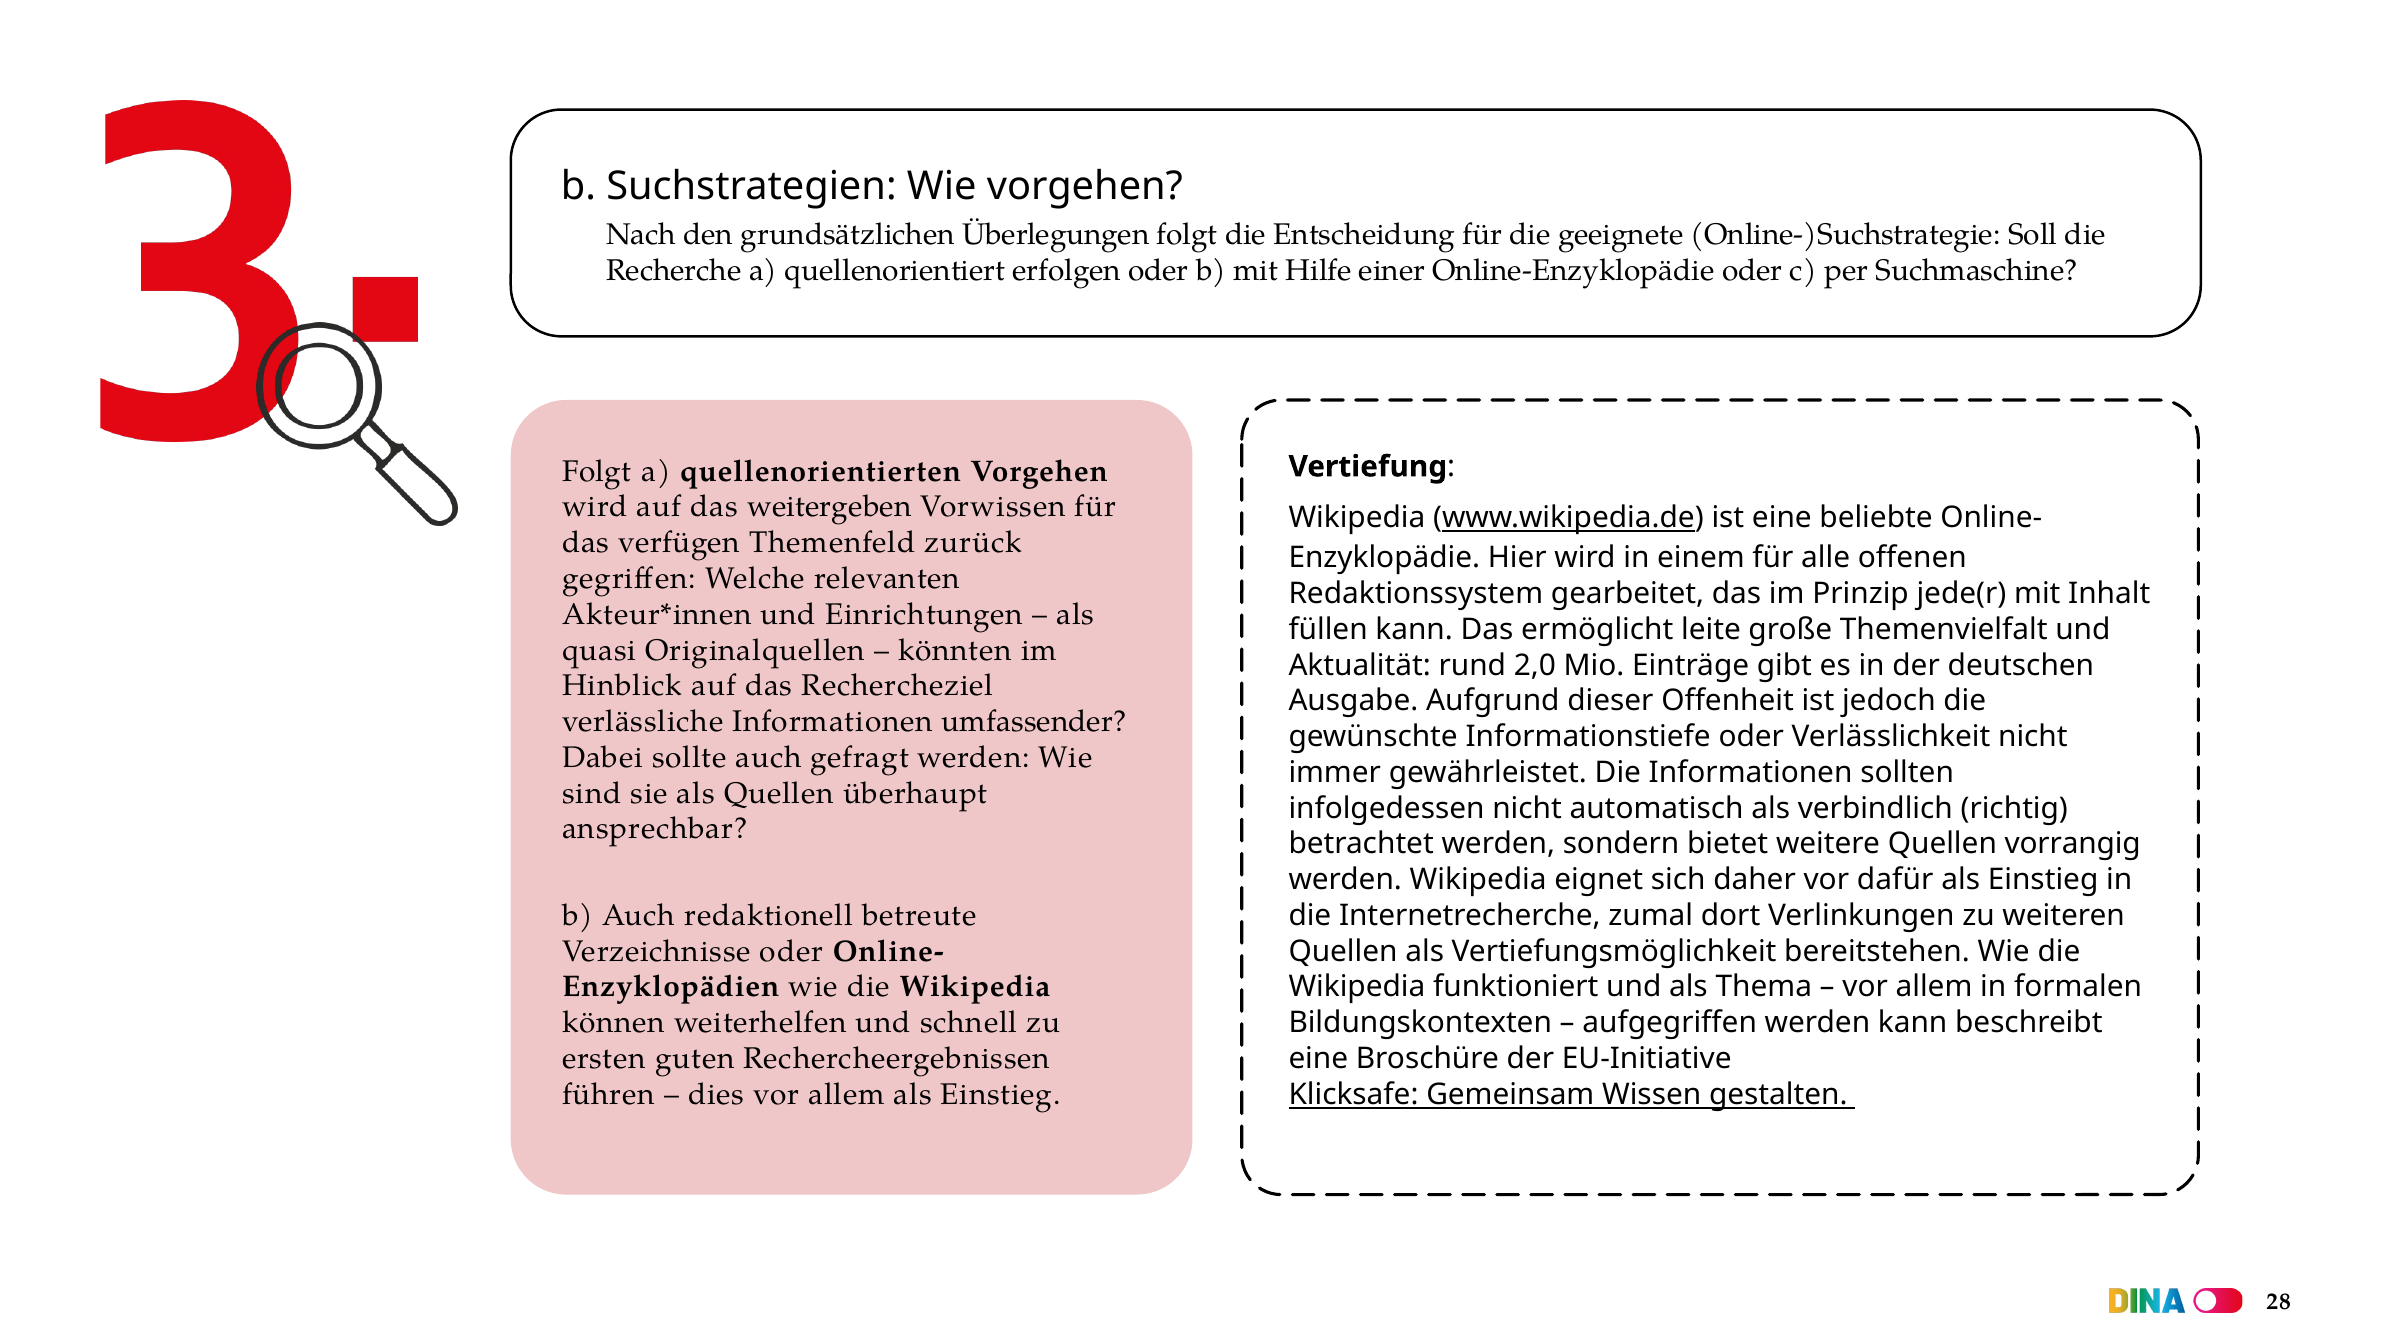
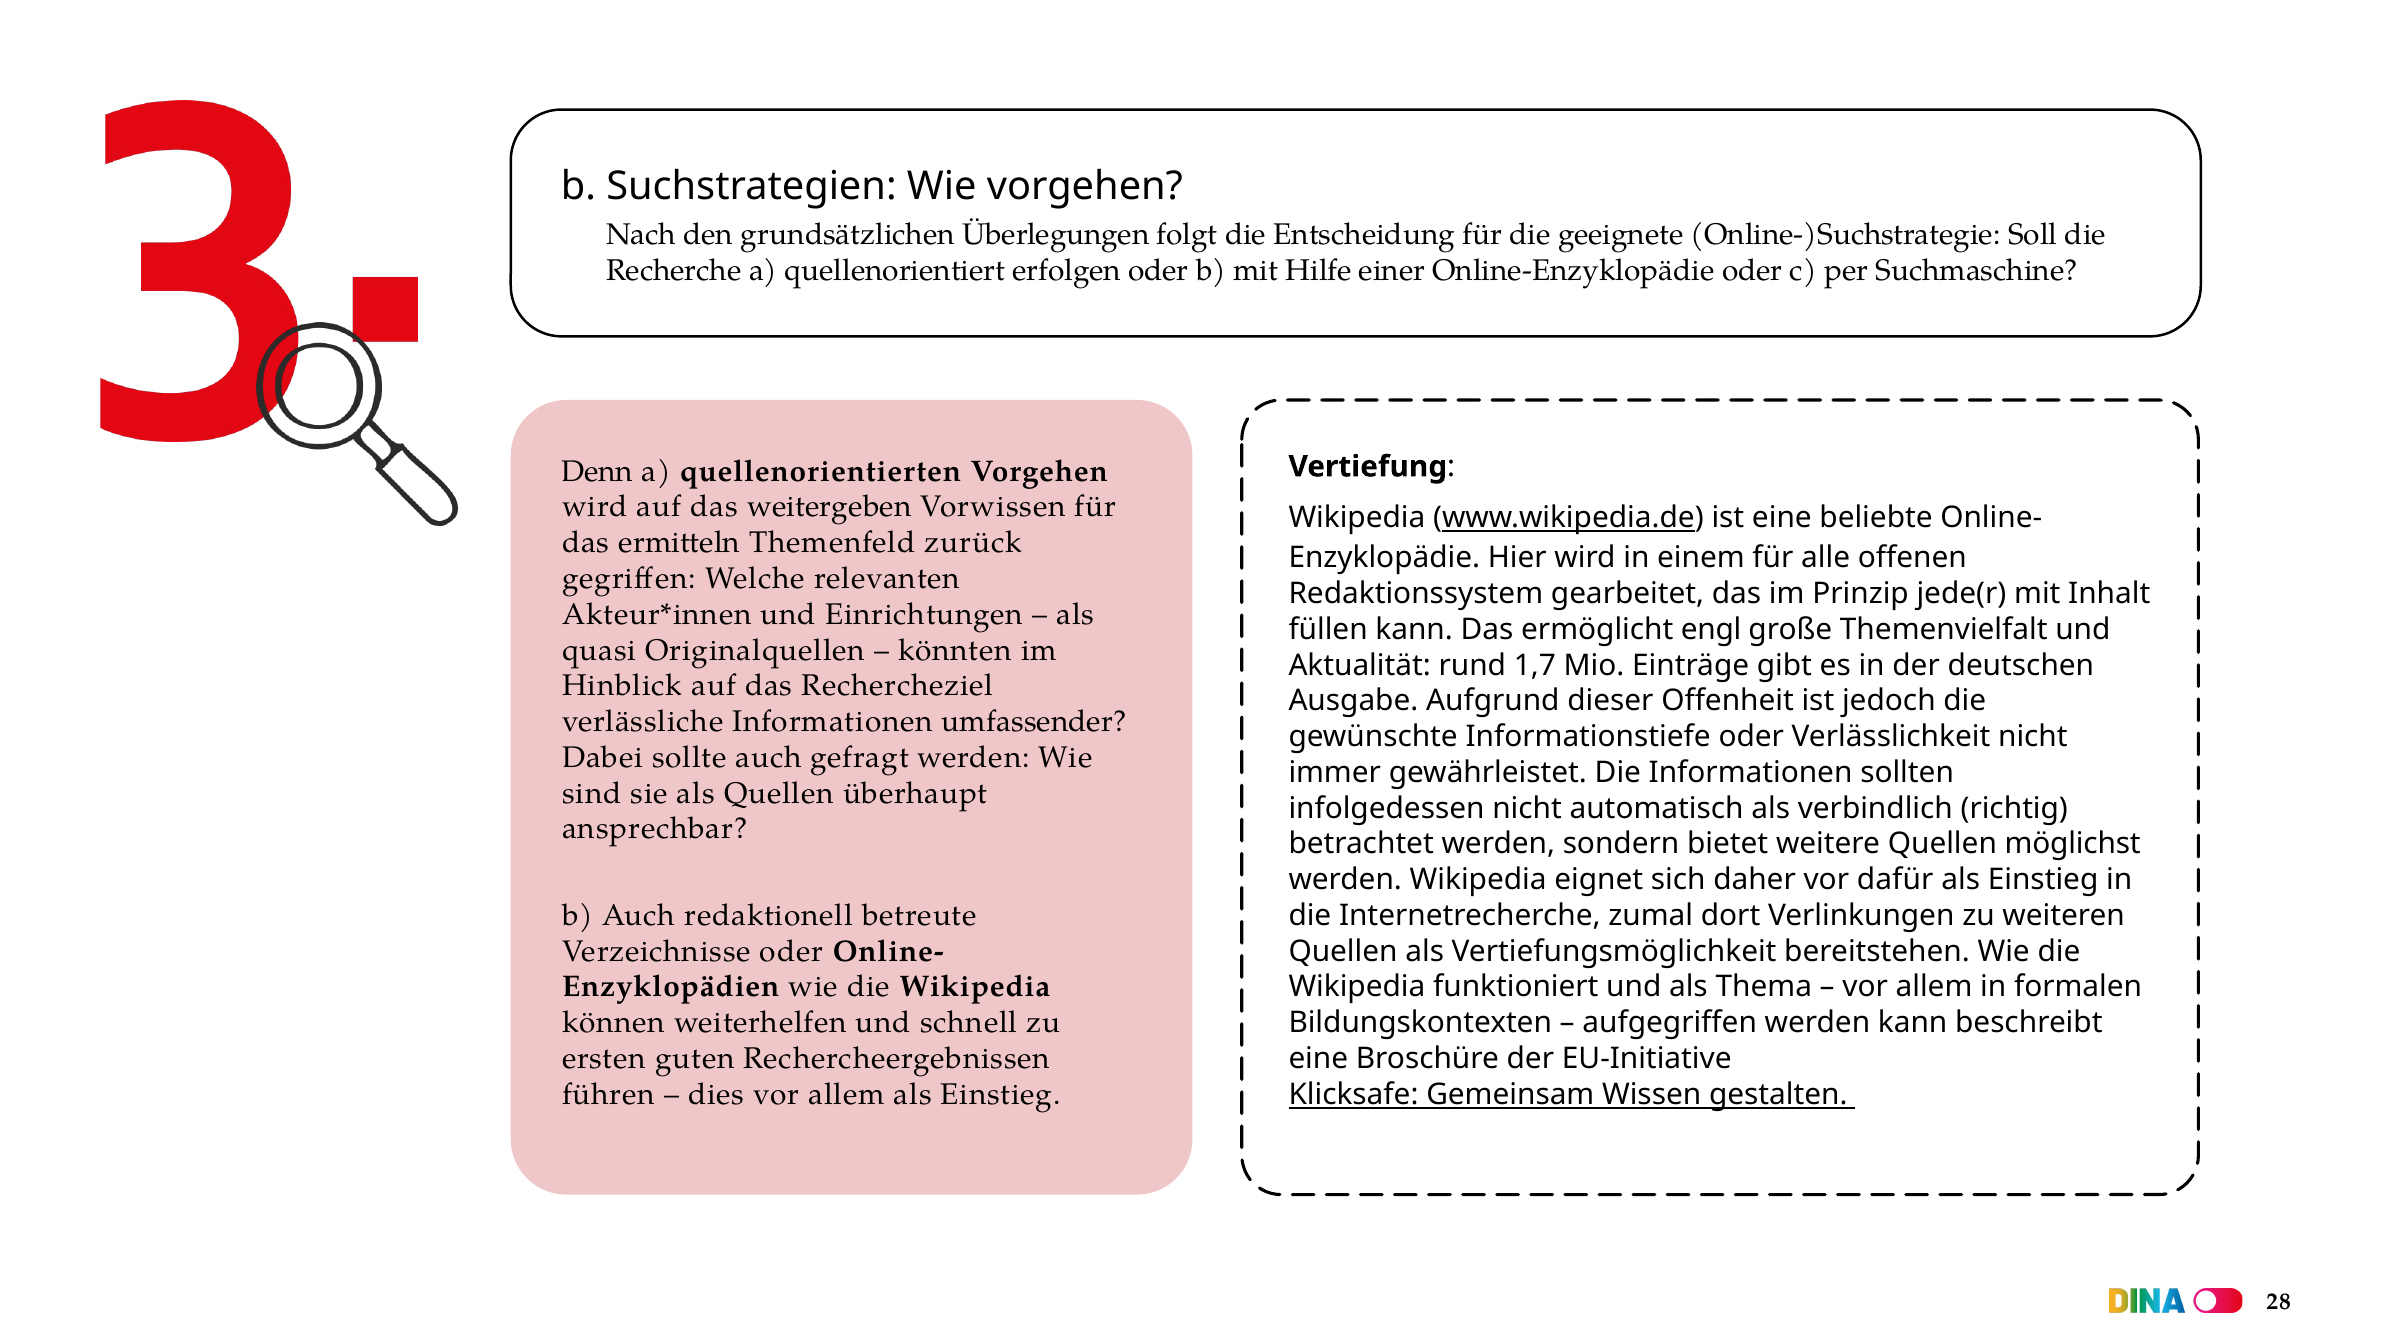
Folgt at (597, 472): Folgt -> Denn
verfügen: verfügen -> ermitteln
leite: leite -> engl
2,0: 2,0 -> 1,7
vorrangig: vorrangig -> möglichst
